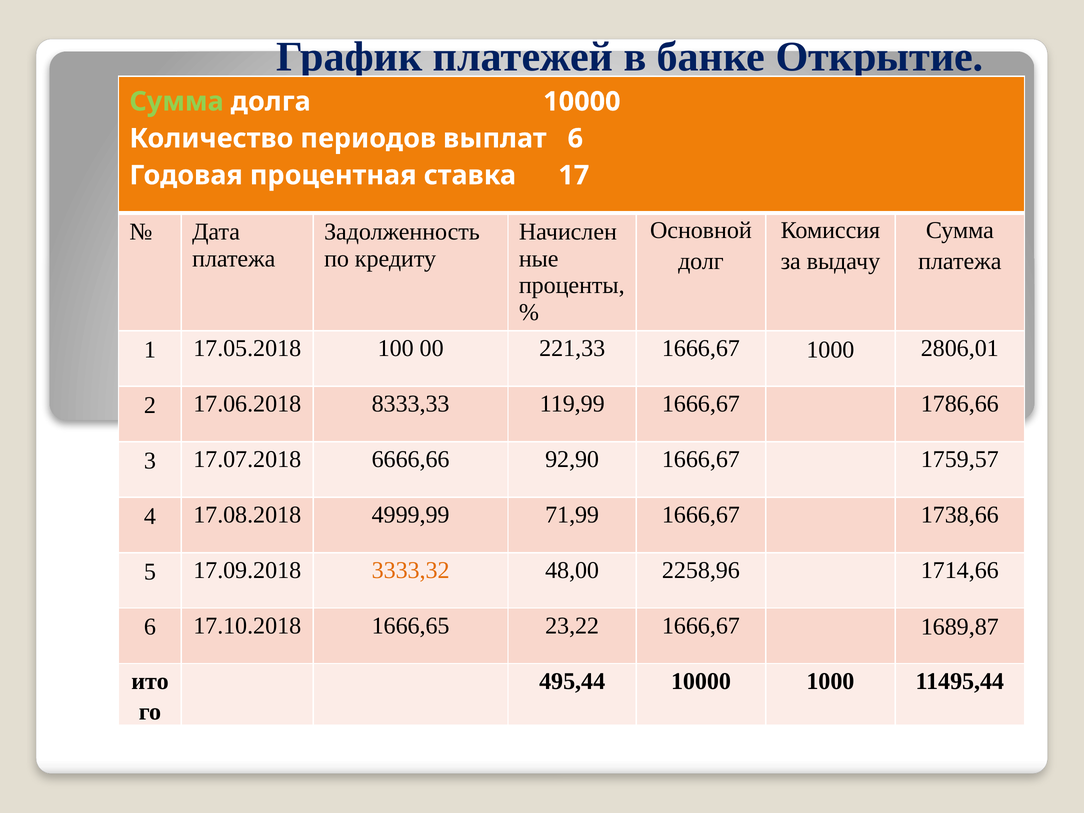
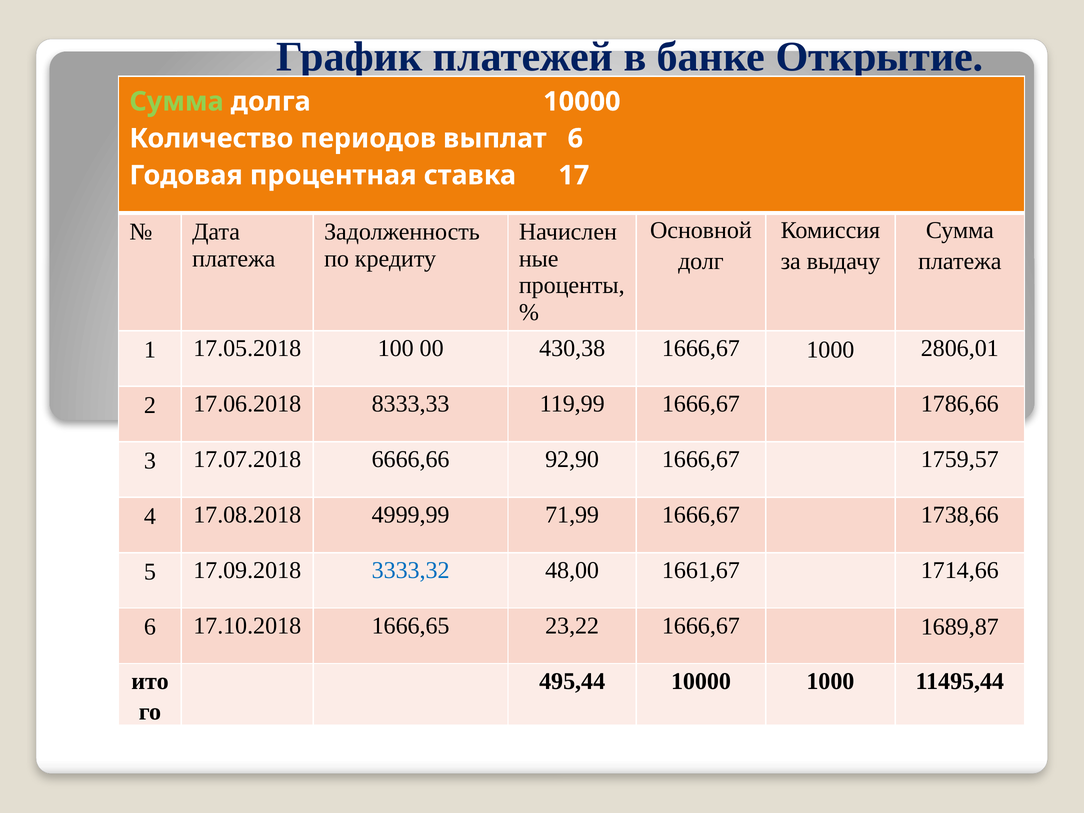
221,33: 221,33 -> 430,38
3333,32 colour: orange -> blue
2258,96: 2258,96 -> 1661,67
